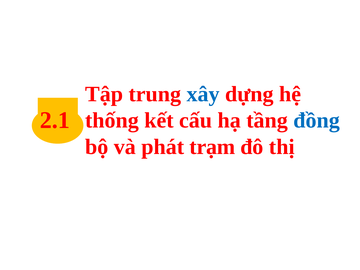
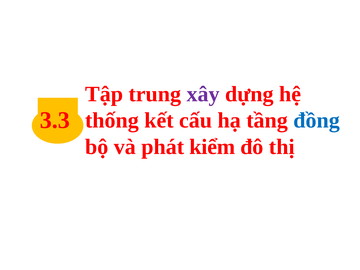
xây colour: blue -> purple
2.1: 2.1 -> 3.3
trạm: trạm -> kiểm
